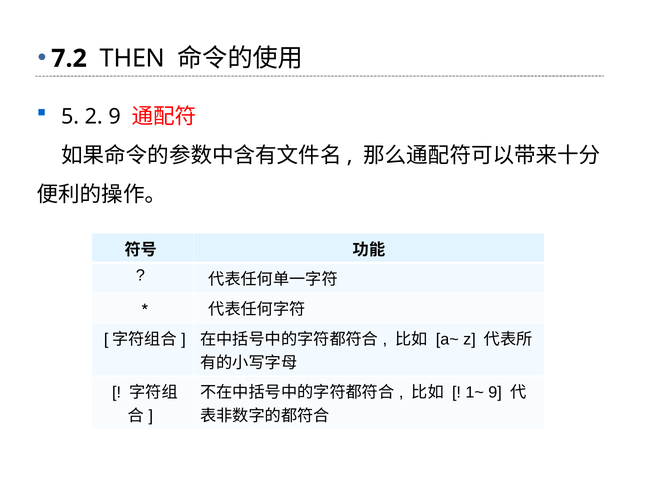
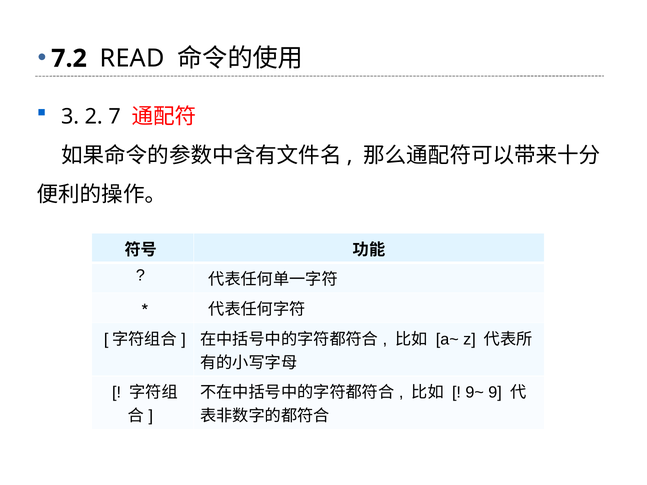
THEN: THEN -> READ
5: 5 -> 3
2 9: 9 -> 7
1~: 1~ -> 9~
